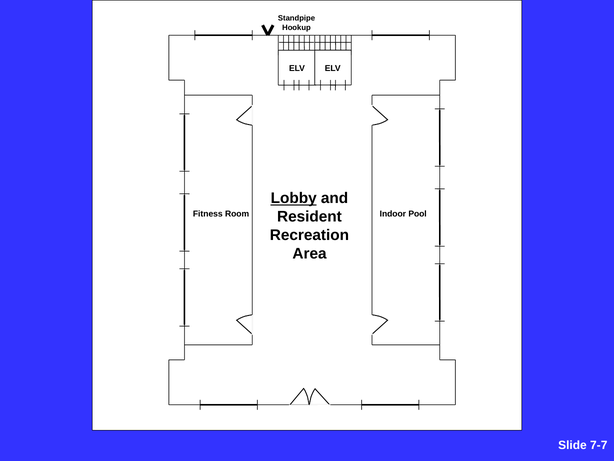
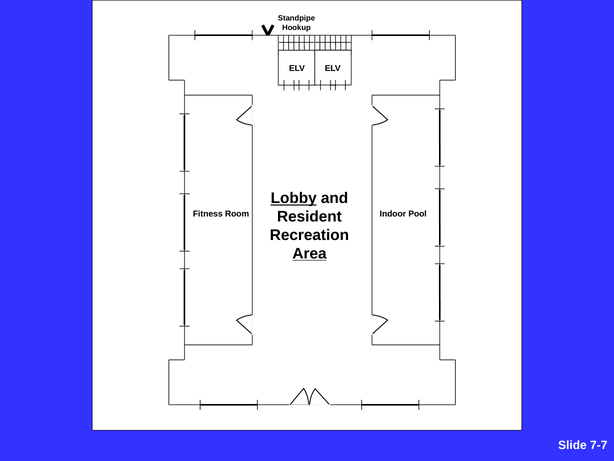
Area underline: none -> present
